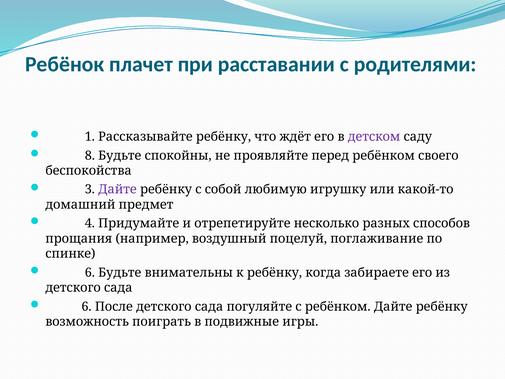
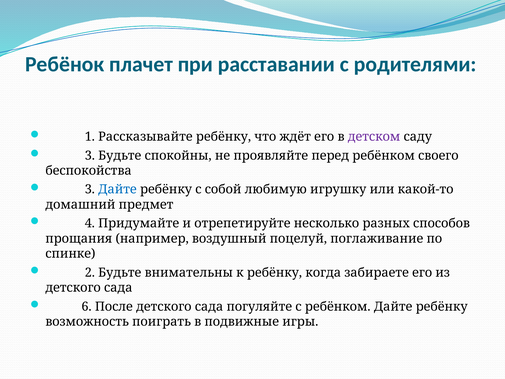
8 at (90, 155): 8 -> 3
Дайте at (117, 189) colour: purple -> blue
6 at (90, 272): 6 -> 2
